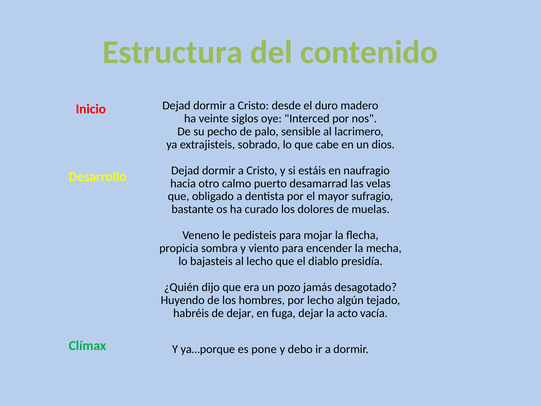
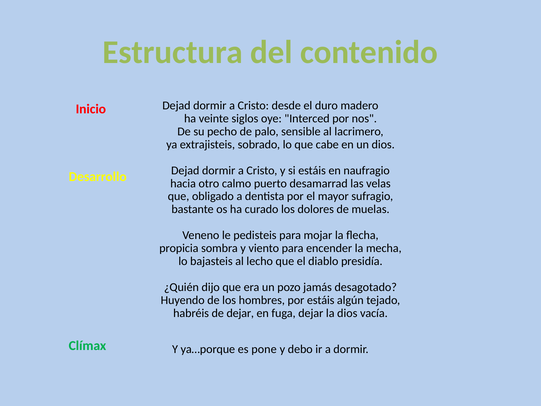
por lecho: lecho -> estáis
la acto: acto -> dios
